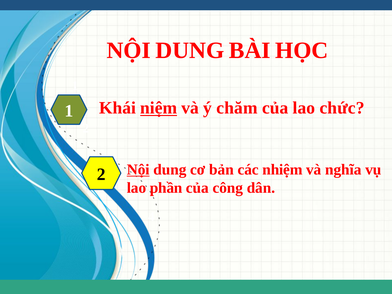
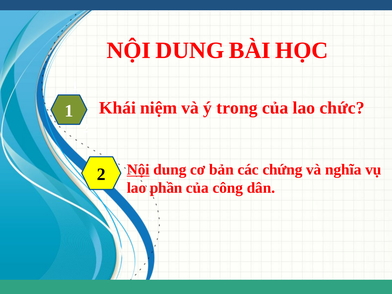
niệm underline: present -> none
chăm: chăm -> trong
nhiệm: nhiệm -> chứng
